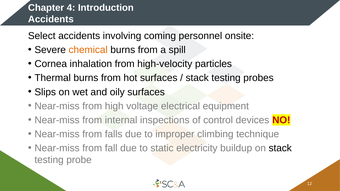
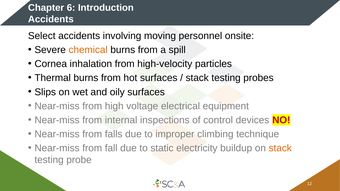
4: 4 -> 6
coming: coming -> moving
stack at (280, 148) colour: black -> orange
